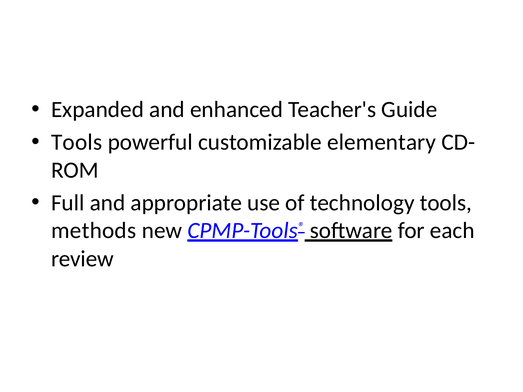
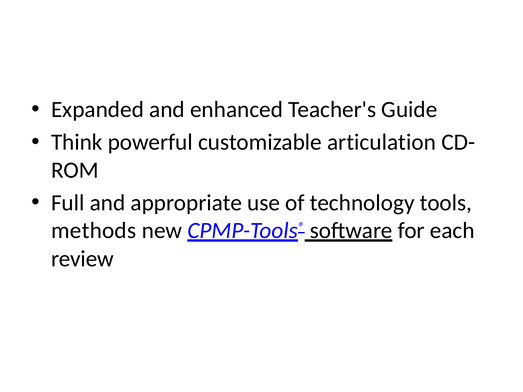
Tools at (77, 142): Tools -> Think
elementary: elementary -> articulation
